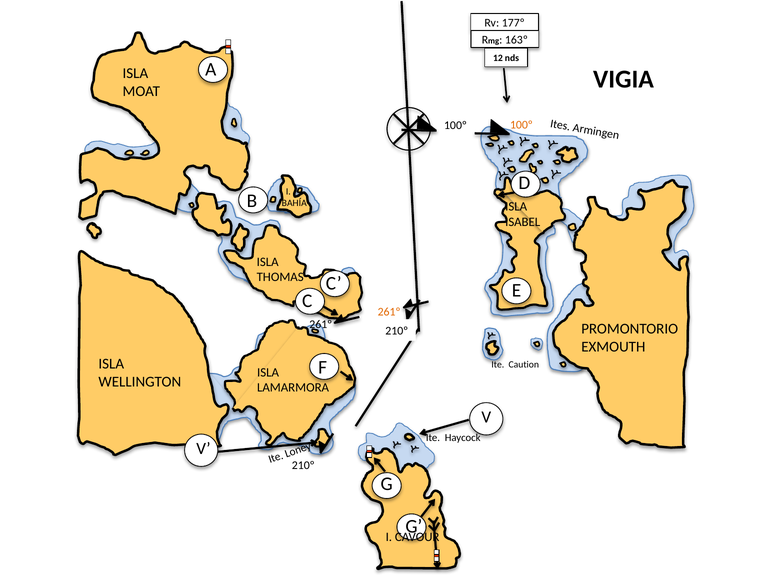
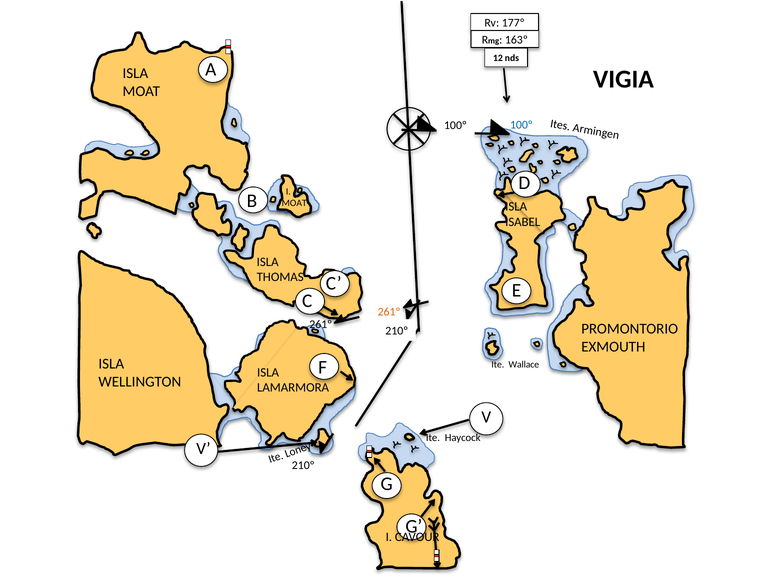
100º at (521, 125) colour: orange -> blue
BAHÍA at (294, 203): BAHÍA -> MOAT
Caution: Caution -> Wallace
